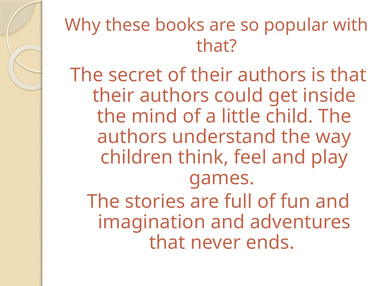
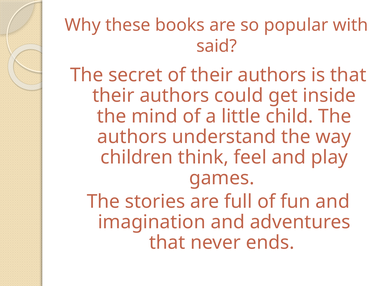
that at (217, 46): that -> said
